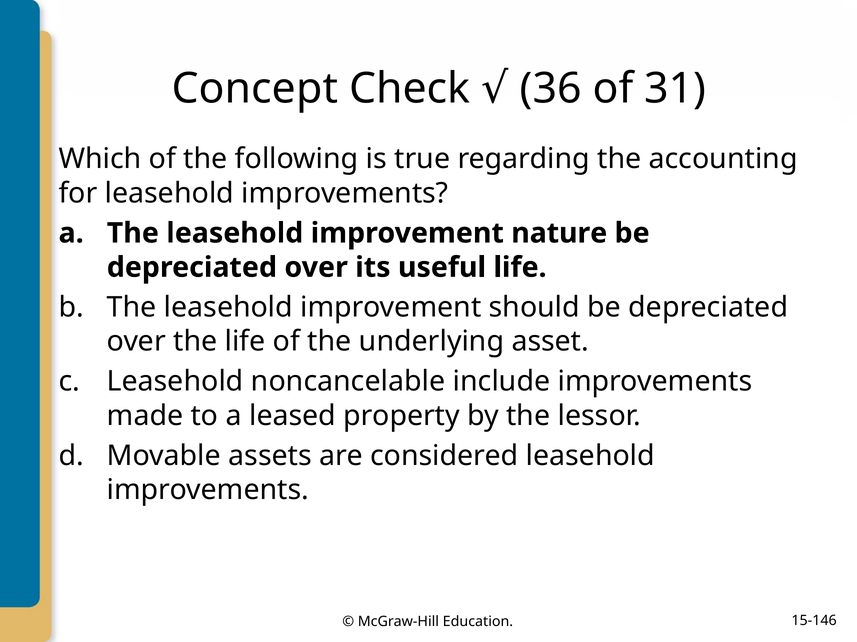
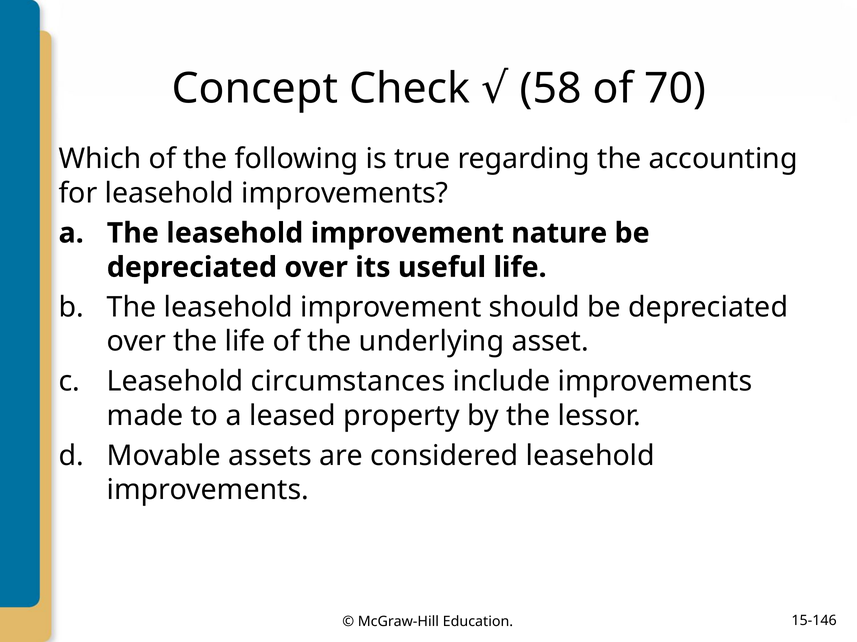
36: 36 -> 58
31: 31 -> 70
noncancelable: noncancelable -> circumstances
